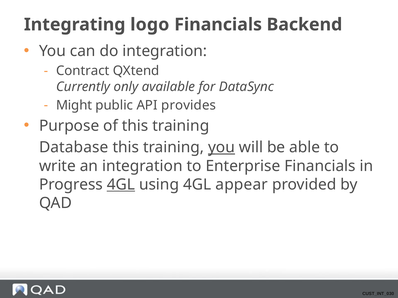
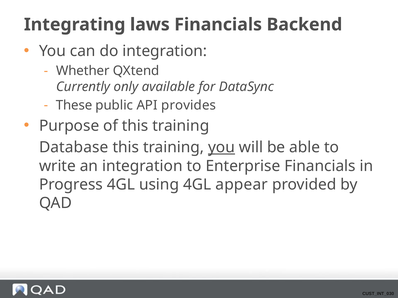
logo: logo -> laws
Contract: Contract -> Whether
Might: Might -> These
4GL at (121, 185) underline: present -> none
